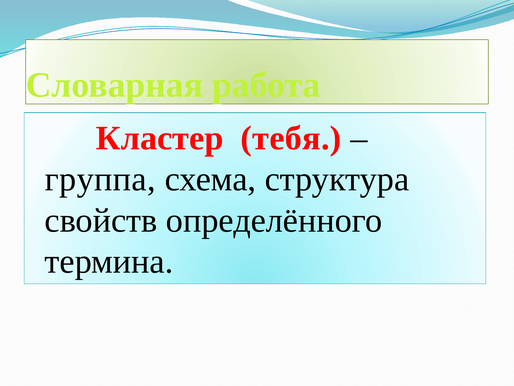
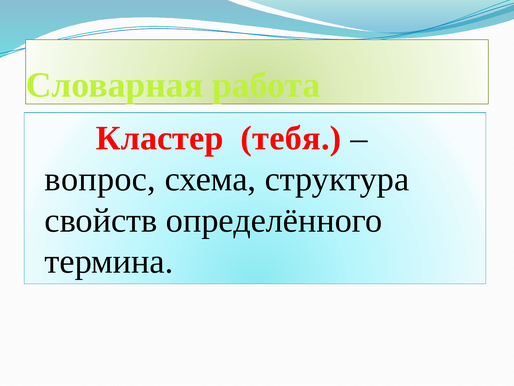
группа: группа -> вопрос
